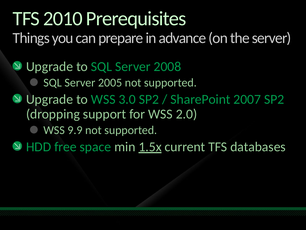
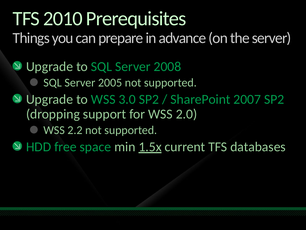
9.9: 9.9 -> 2.2
